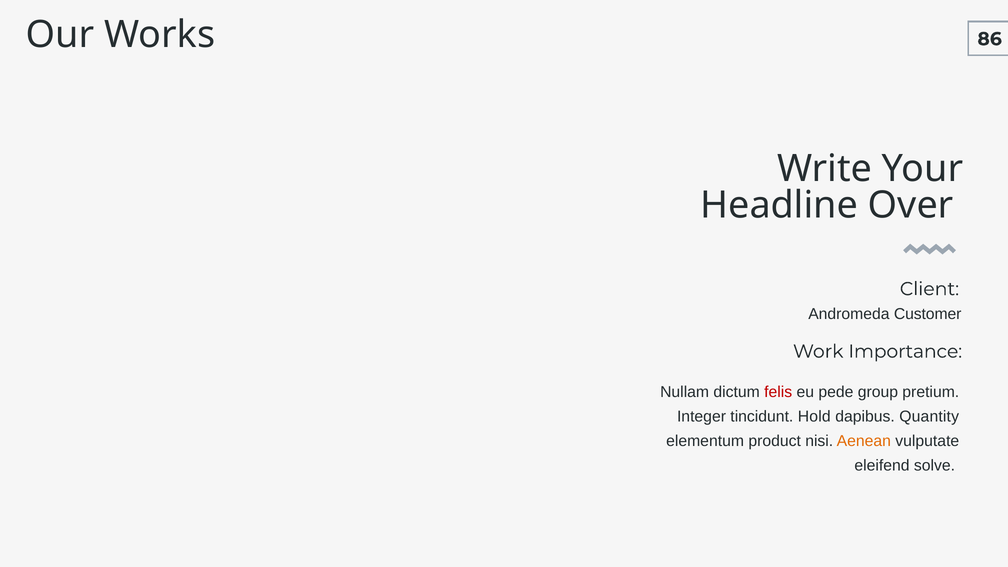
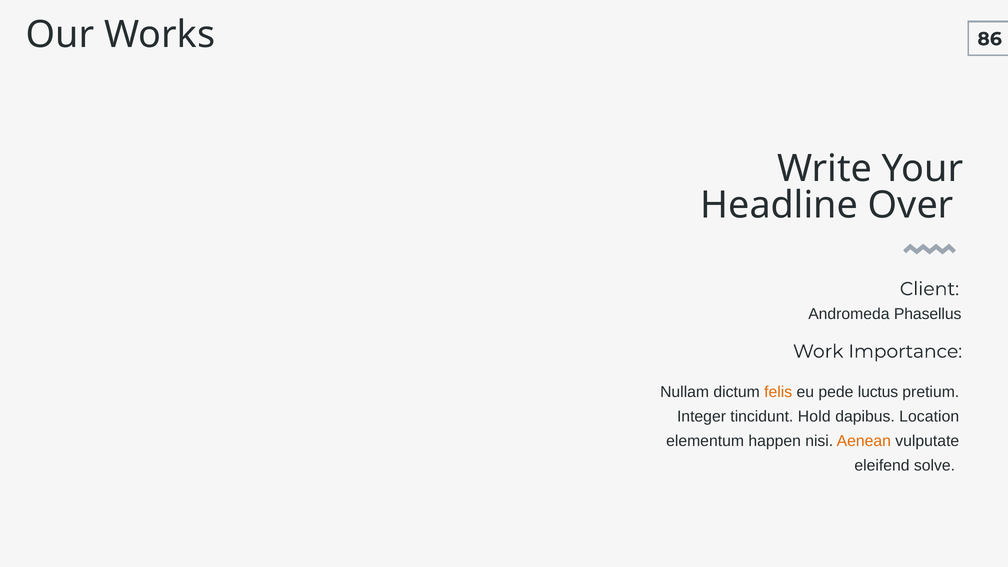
Customer: Customer -> Phasellus
felis colour: red -> orange
group: group -> luctus
Quantity: Quantity -> Location
product: product -> happen
